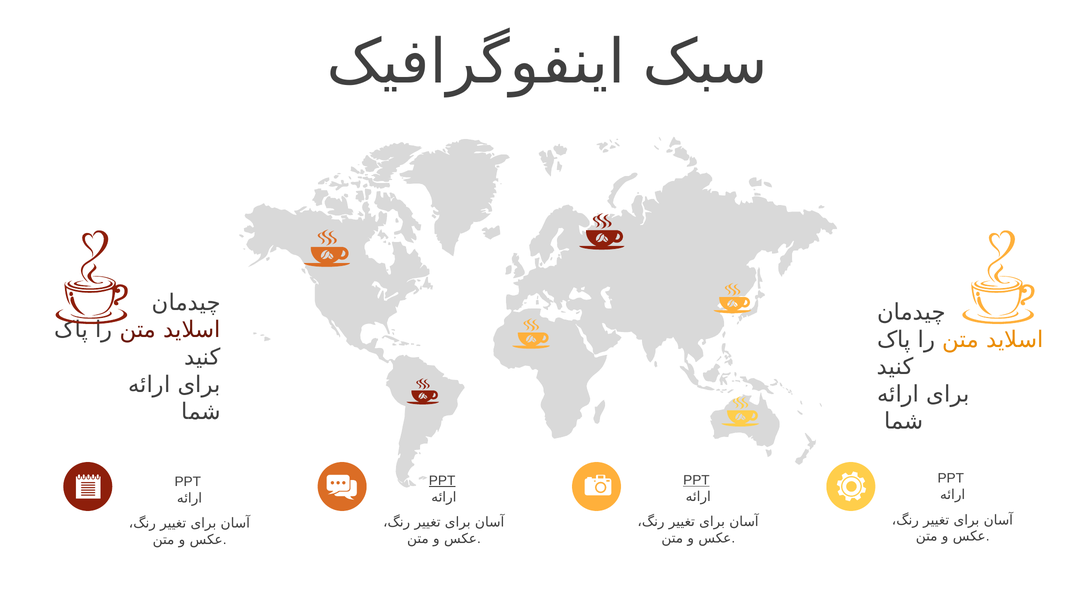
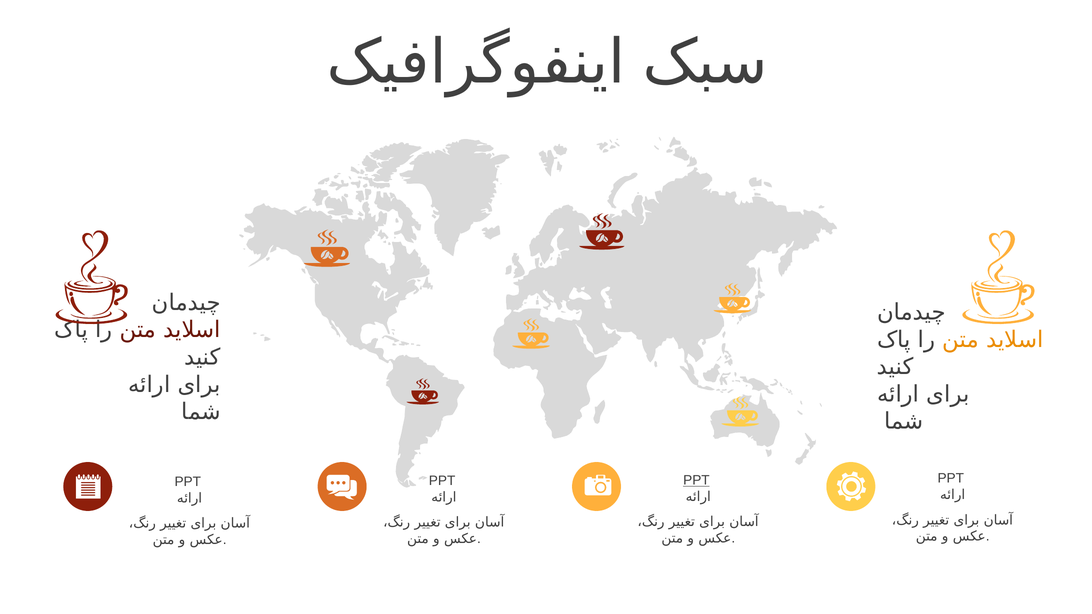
PPT at (442, 481) underline: present -> none
